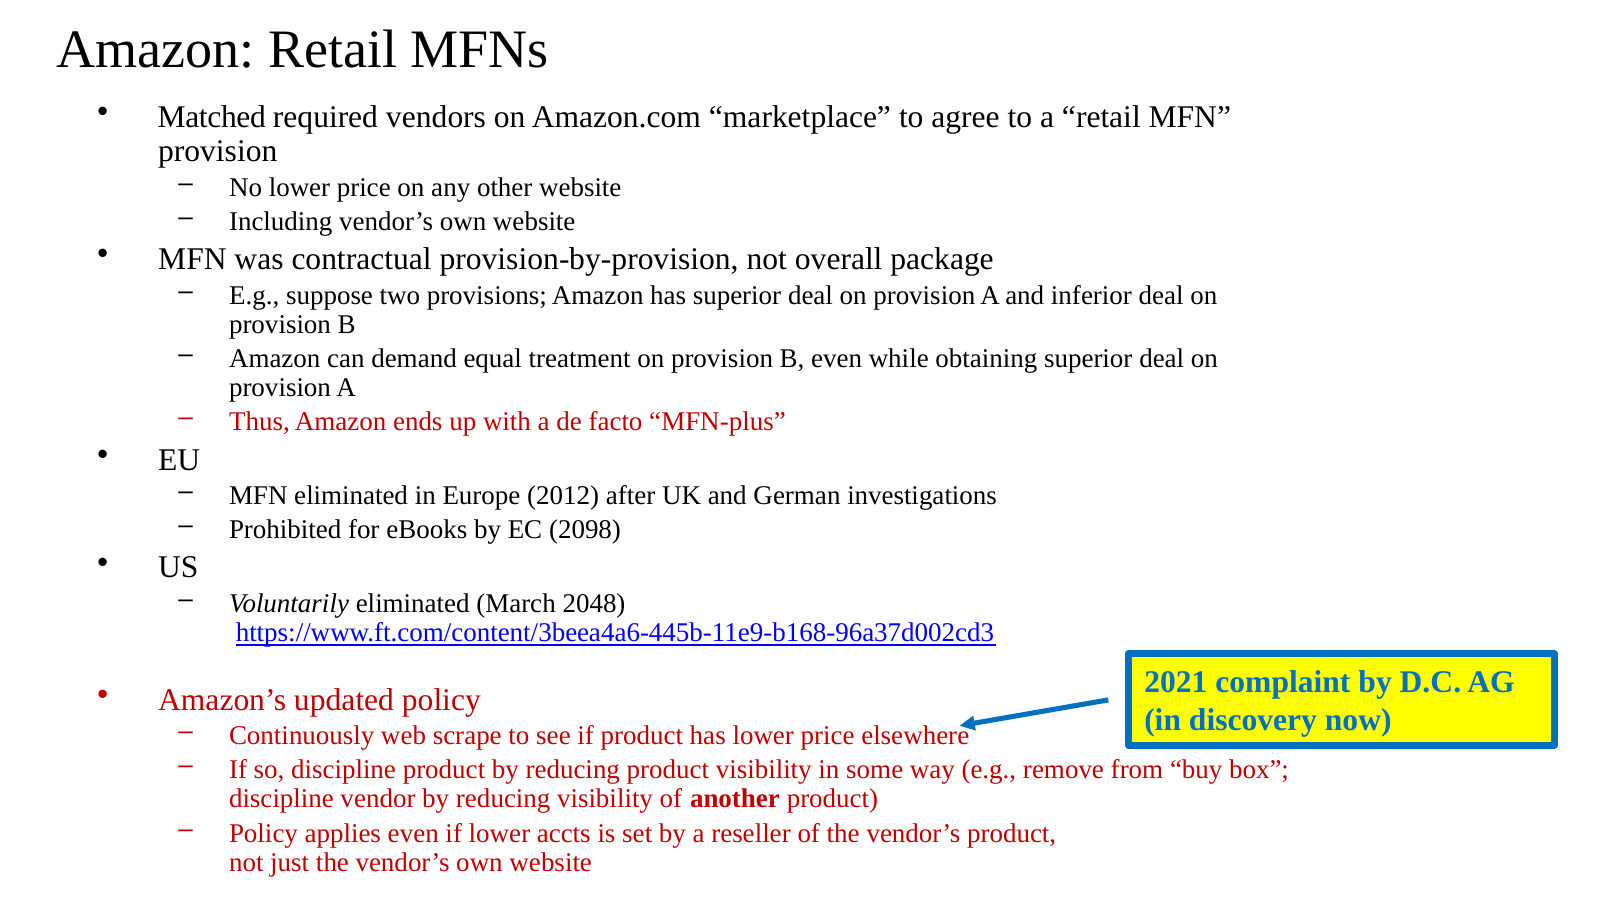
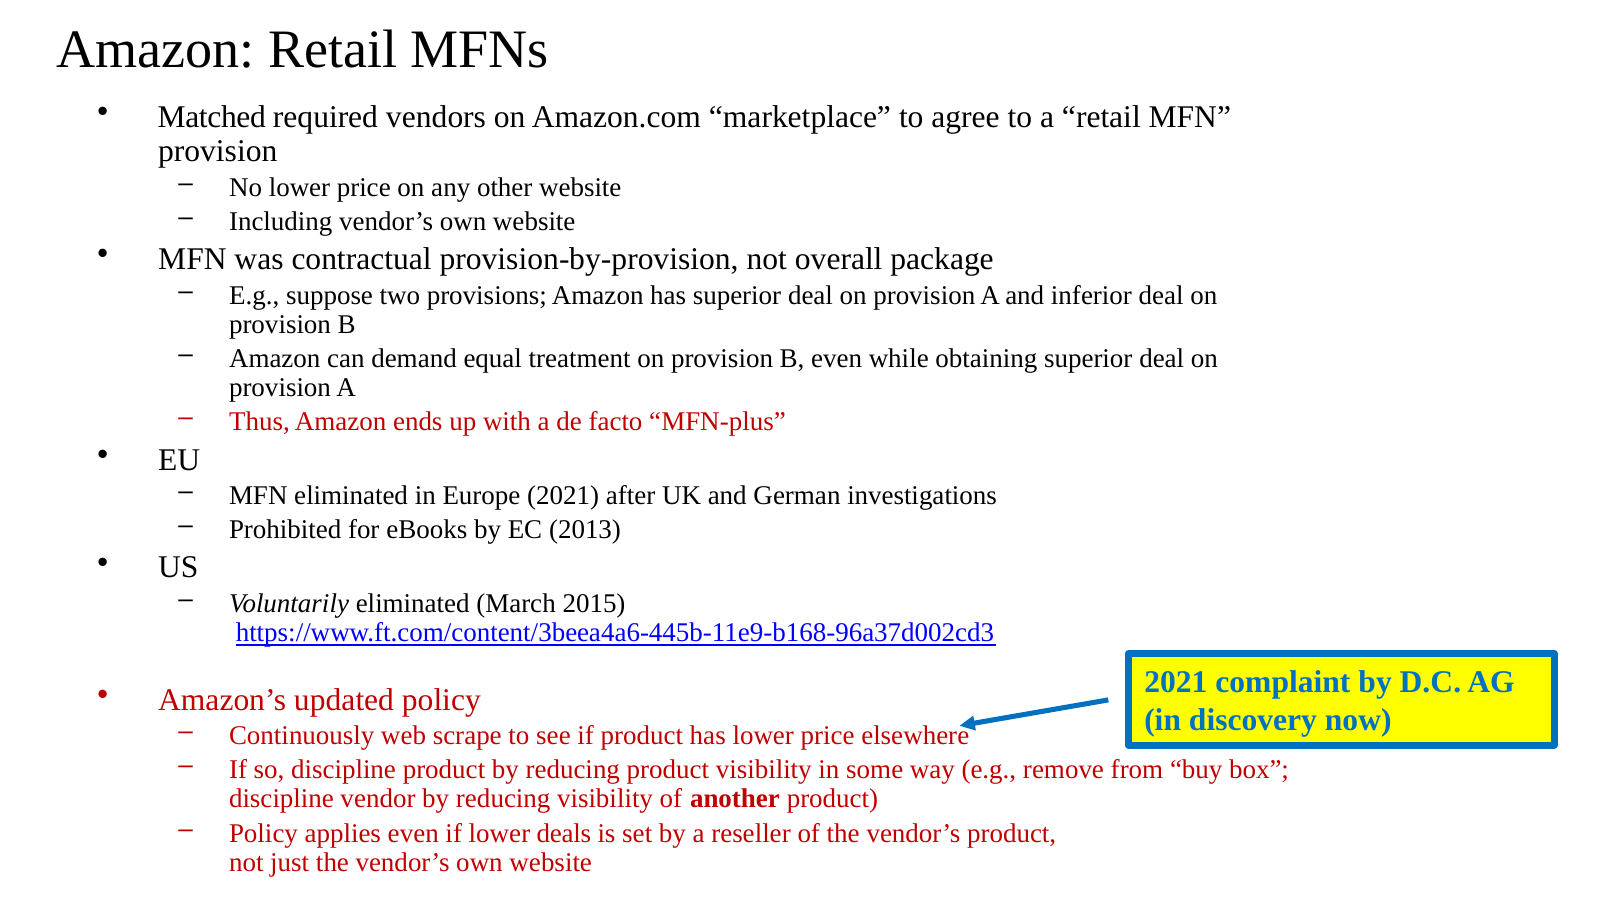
Europe 2012: 2012 -> 2021
2098: 2098 -> 2013
2048: 2048 -> 2015
accts: accts -> deals
